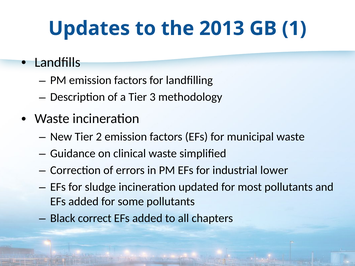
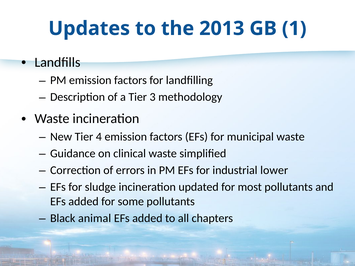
2: 2 -> 4
correct: correct -> animal
